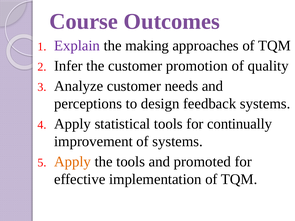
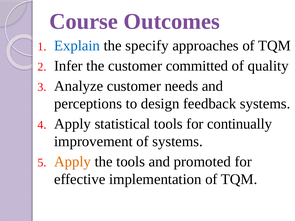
Explain colour: purple -> blue
making: making -> specify
promotion: promotion -> committed
